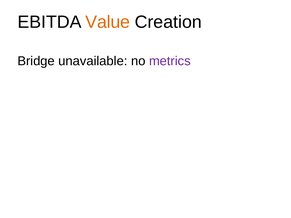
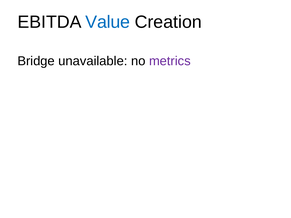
Value colour: orange -> blue
